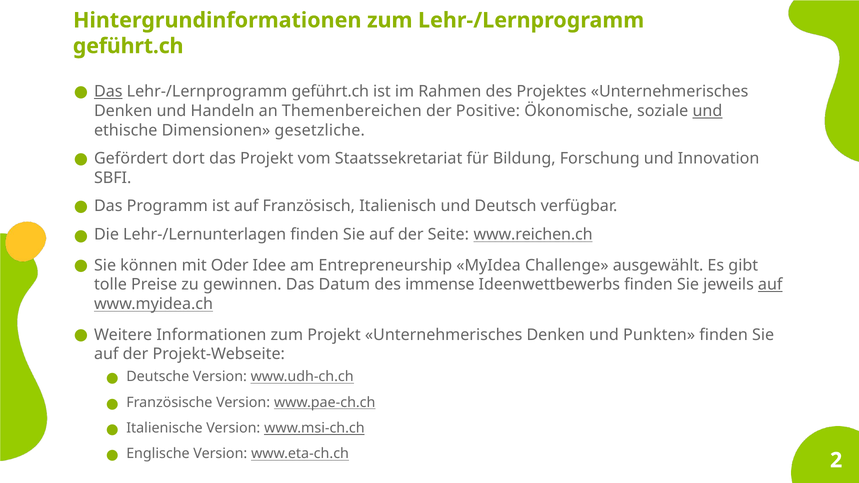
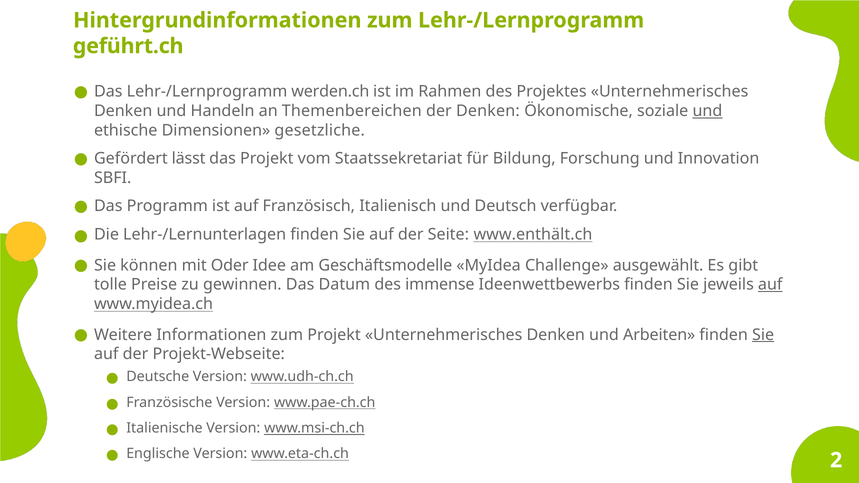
Das at (108, 92) underline: present -> none
geführt.ch at (330, 92): geführt.ch -> werden.ch
der Positive: Positive -> Denken
dort: dort -> lässt
www.reichen.ch: www.reichen.ch -> www.enthält.ch
Entrepreneurship: Entrepreneurship -> Geschäftsmodelle
Punkten: Punkten -> Arbeiten
Sie at (763, 335) underline: none -> present
